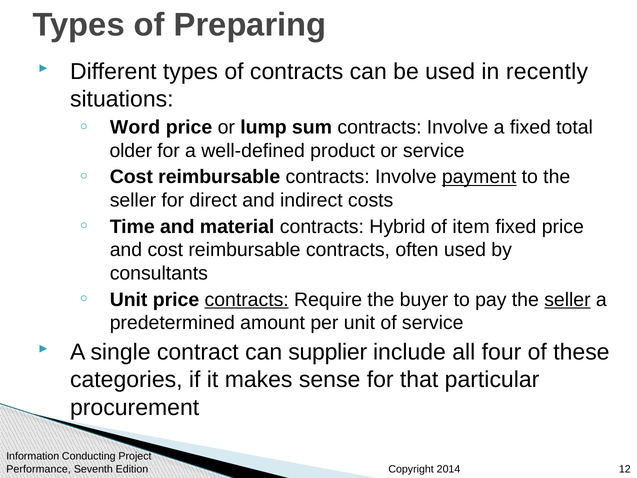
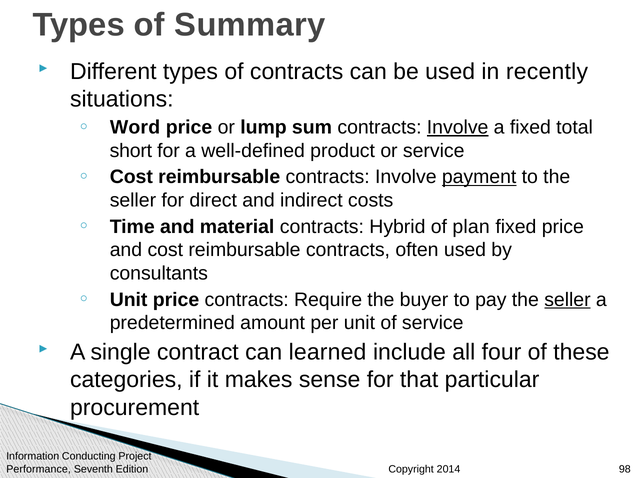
Preparing: Preparing -> Summary
Involve at (458, 127) underline: none -> present
older: older -> short
item: item -> plan
contracts at (247, 299) underline: present -> none
supplier: supplier -> learned
12: 12 -> 98
